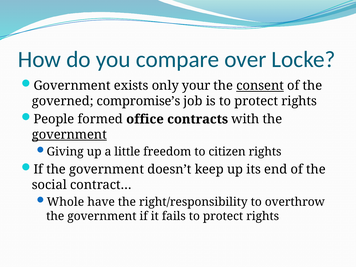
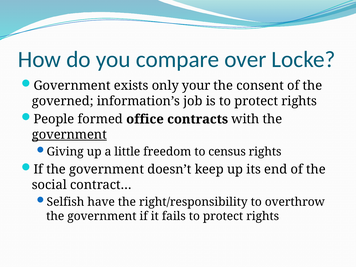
consent underline: present -> none
compromise’s: compromise’s -> information’s
citizen: citizen -> census
Whole: Whole -> Selfish
